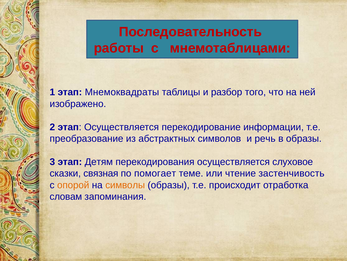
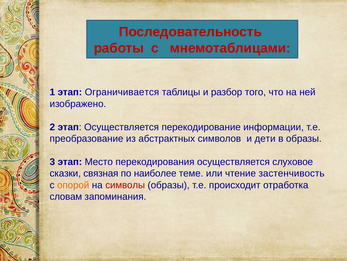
Мнемоквадраты: Мнемоквадраты -> Ограничивается
речь: речь -> дети
Детям: Детям -> Место
помогает: помогает -> наиболее
символы colour: orange -> red
